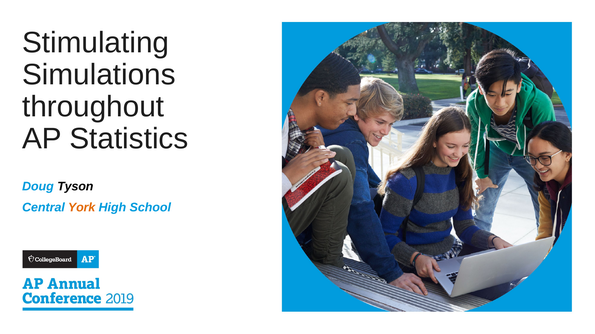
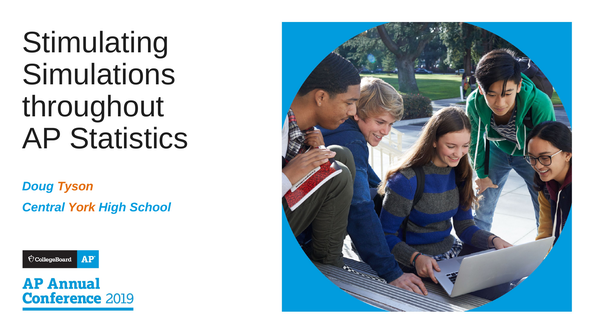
Tyson colour: black -> orange
